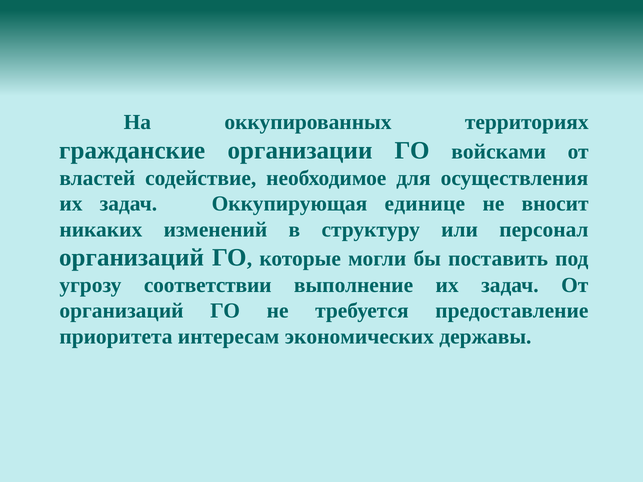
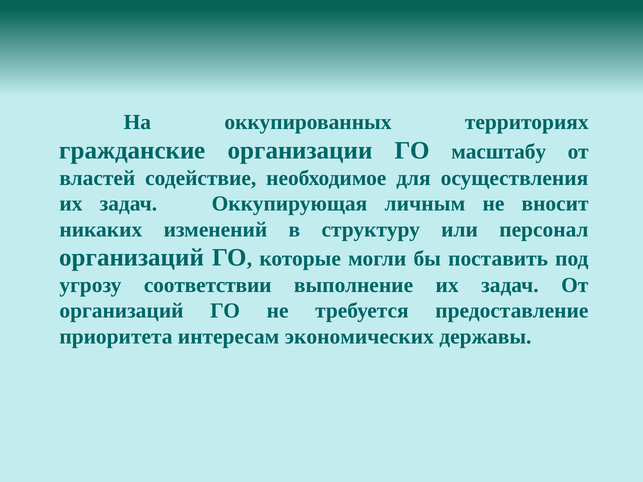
войсками: войсками -> масштабу
единице: единице -> личным
